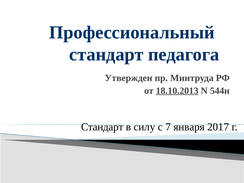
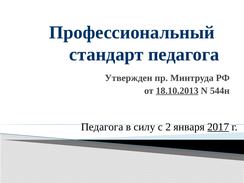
Стандарт at (102, 127): Стандарт -> Педагога
7: 7 -> 2
2017 underline: none -> present
